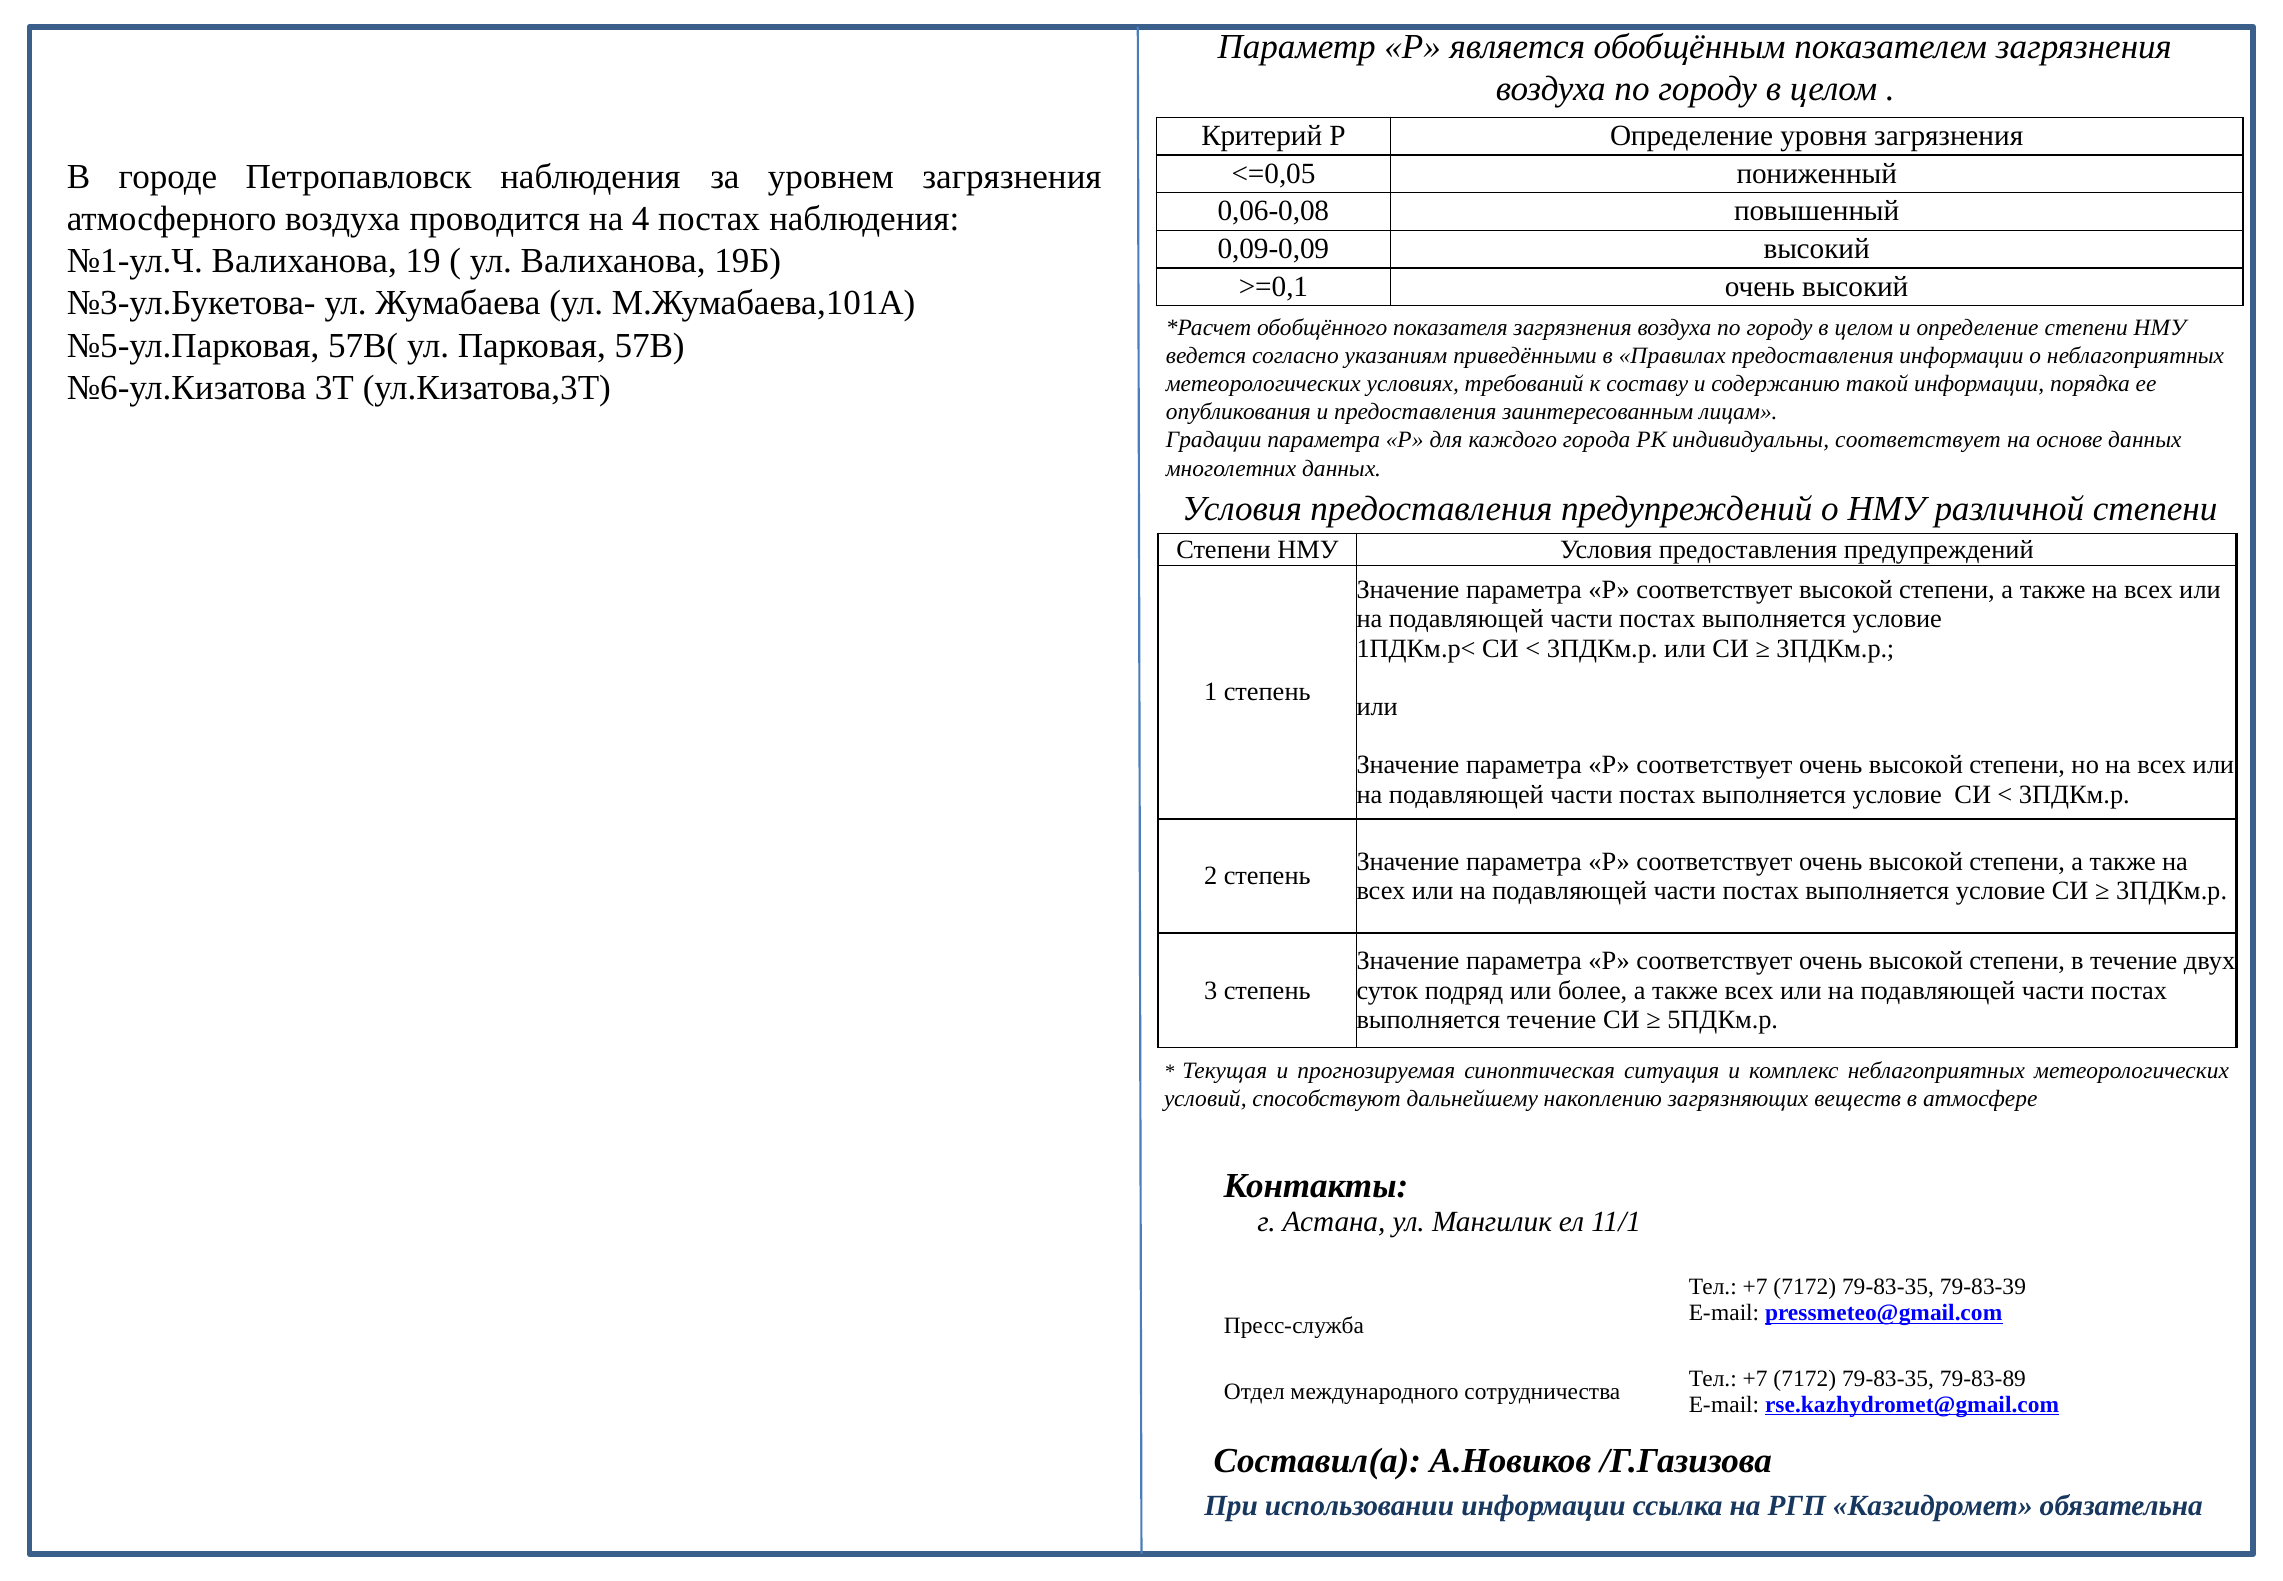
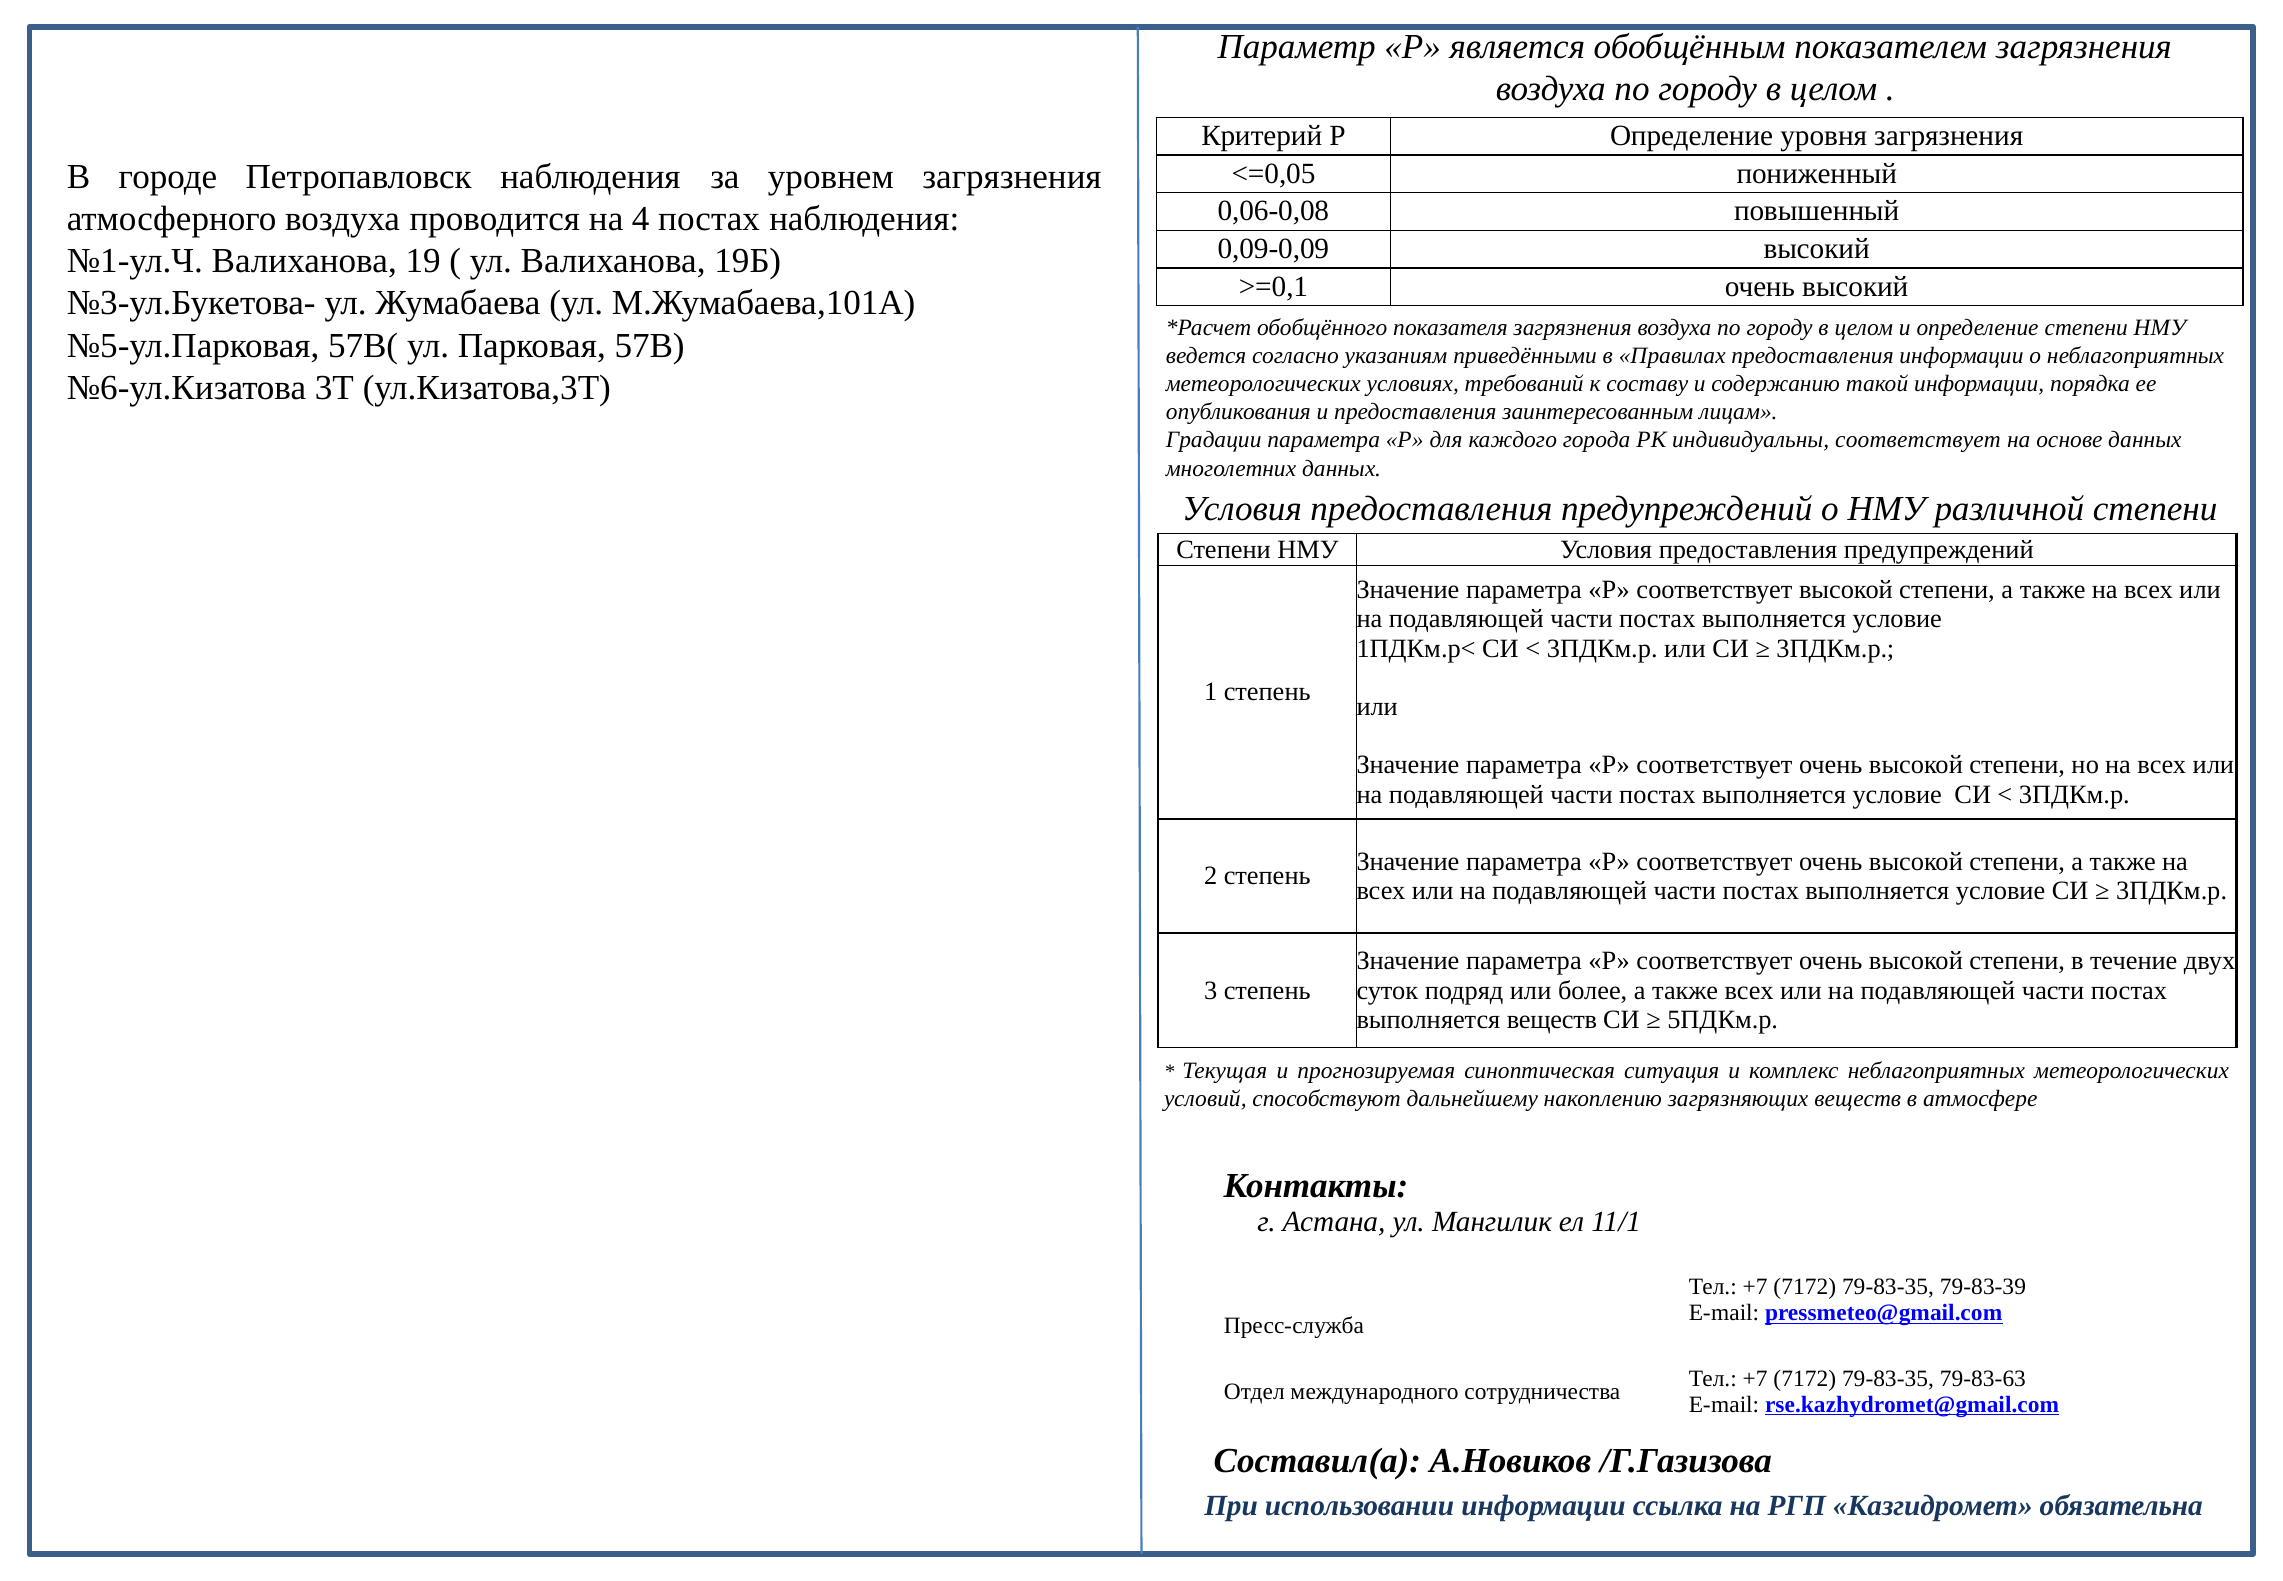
выполняется течение: течение -> веществ
79-83-89: 79-83-89 -> 79-83-63
